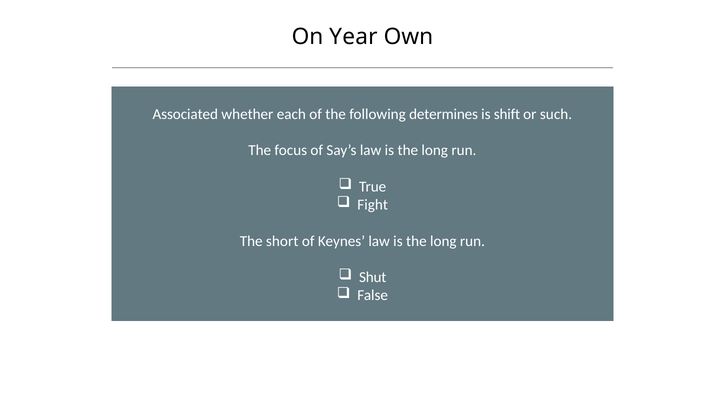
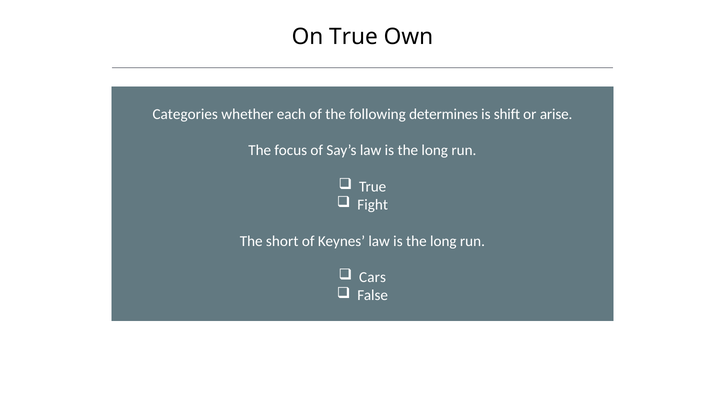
On Year: Year -> True
Associated: Associated -> Categories
such: such -> arise
Shut: Shut -> Cars
